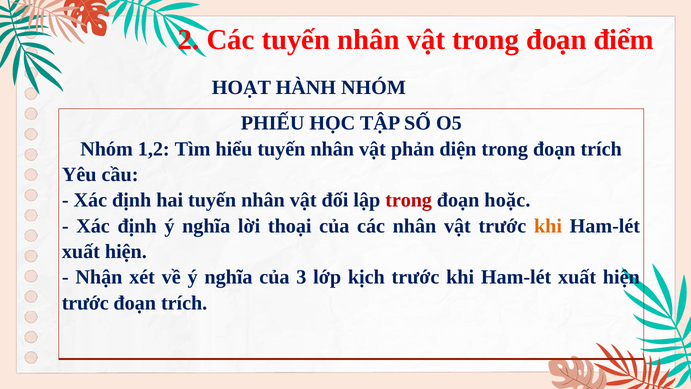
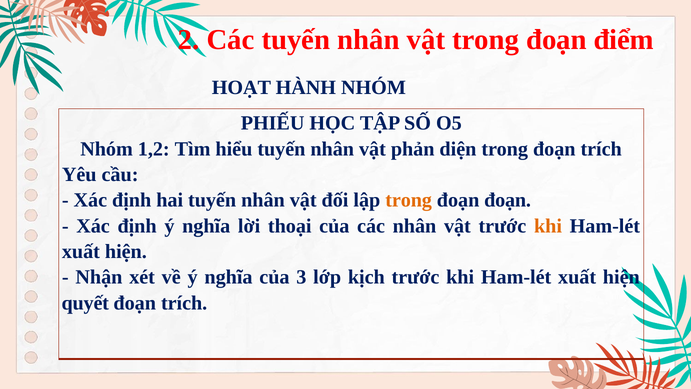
trong at (409, 200) colour: red -> orange
đoạn hoặc: hoặc -> đoạn
trước at (85, 303): trước -> quyết
